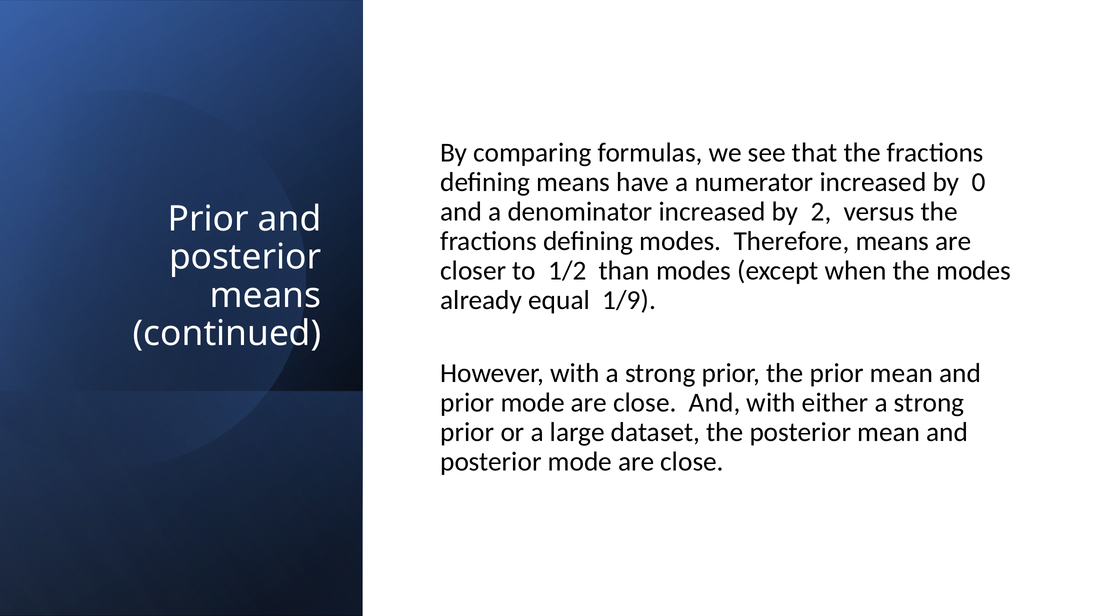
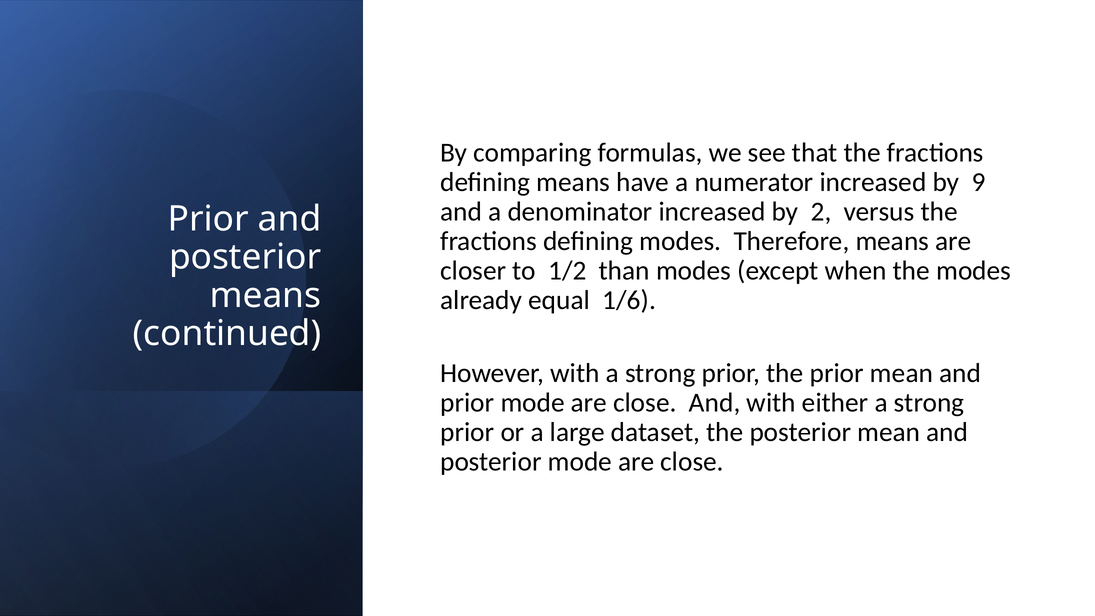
0: 0 -> 9
1/9: 1/9 -> 1/6
